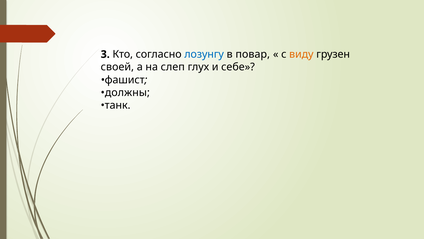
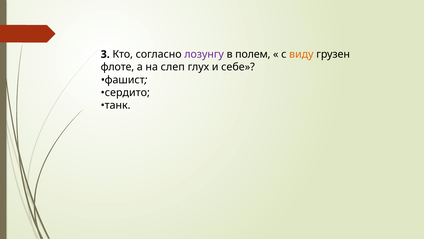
лозунгу colour: blue -> purple
повар: повар -> полем
своей: своей -> флоте
должны: должны -> сердито
